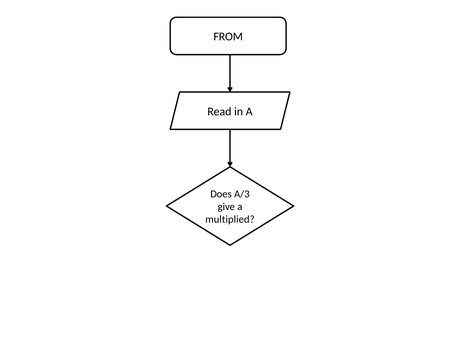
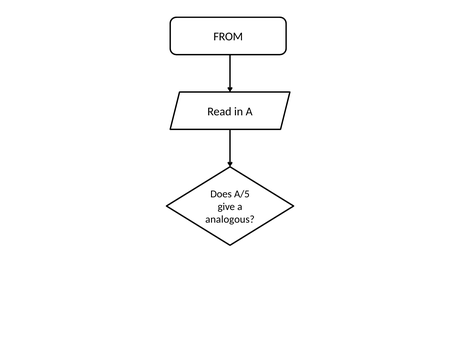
A/3: A/3 -> A/5
multiplied: multiplied -> analogous
